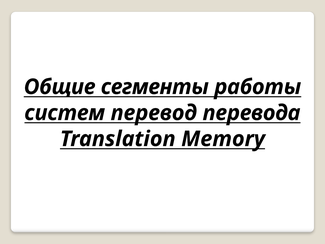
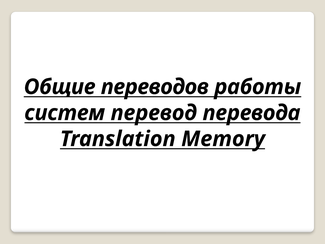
сегменты: сегменты -> переводов
